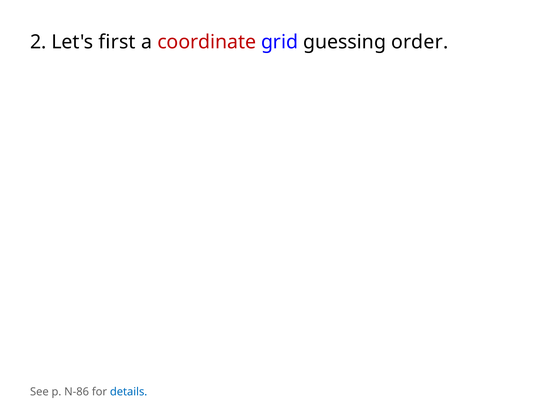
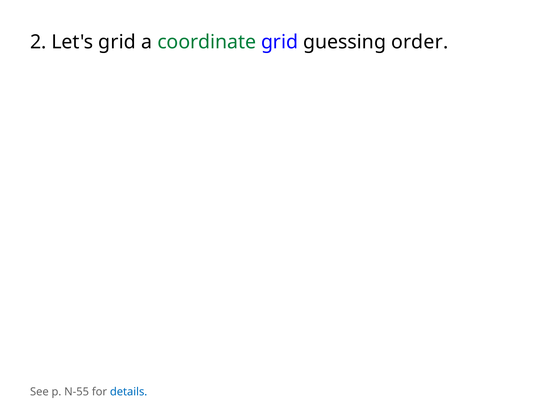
Let's first: first -> grid
coordinate colour: red -> green
N-86: N-86 -> N-55
